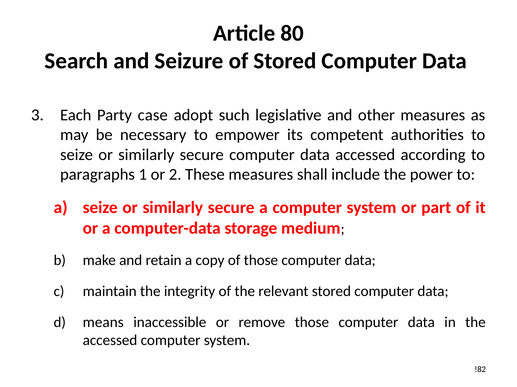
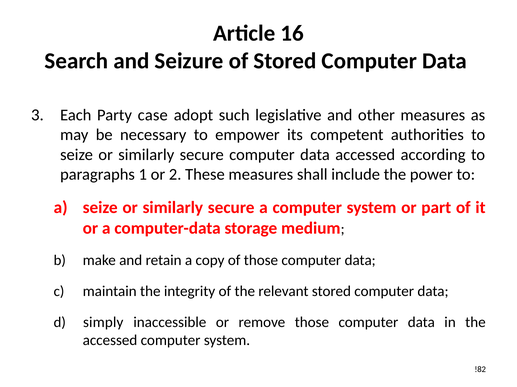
80: 80 -> 16
means: means -> simply
